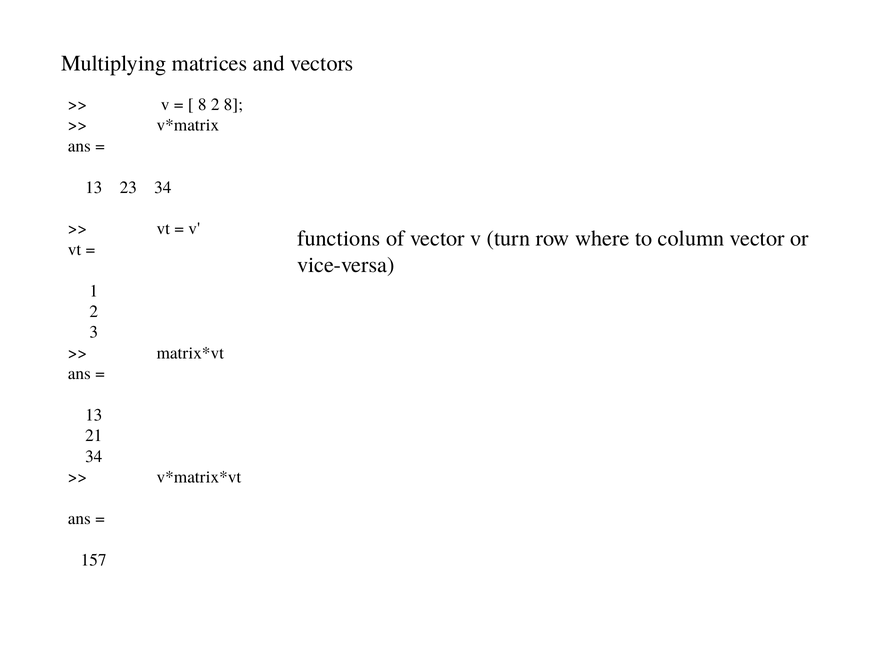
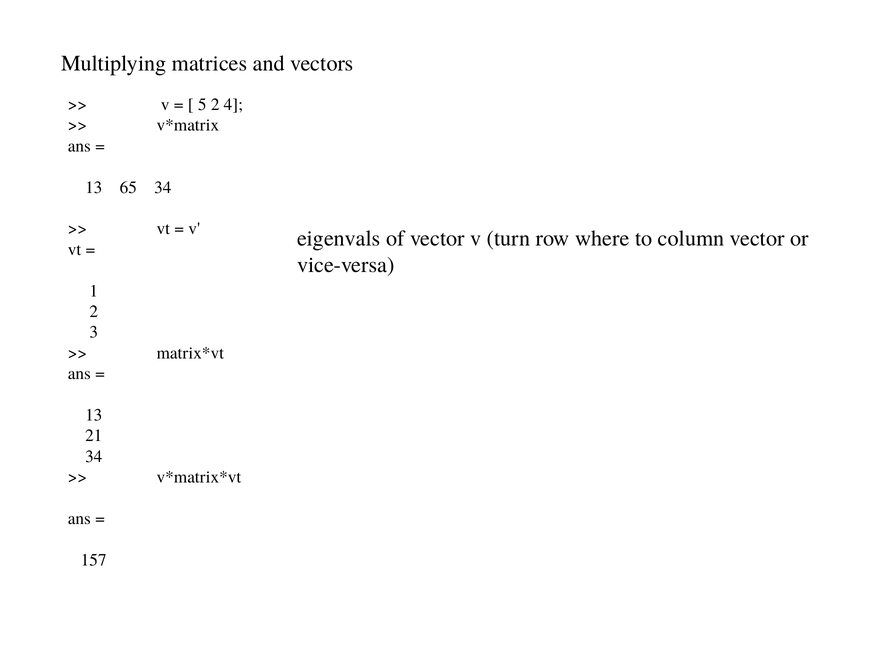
8 at (202, 105): 8 -> 5
2 8: 8 -> 4
23: 23 -> 65
functions: functions -> eigenvals
